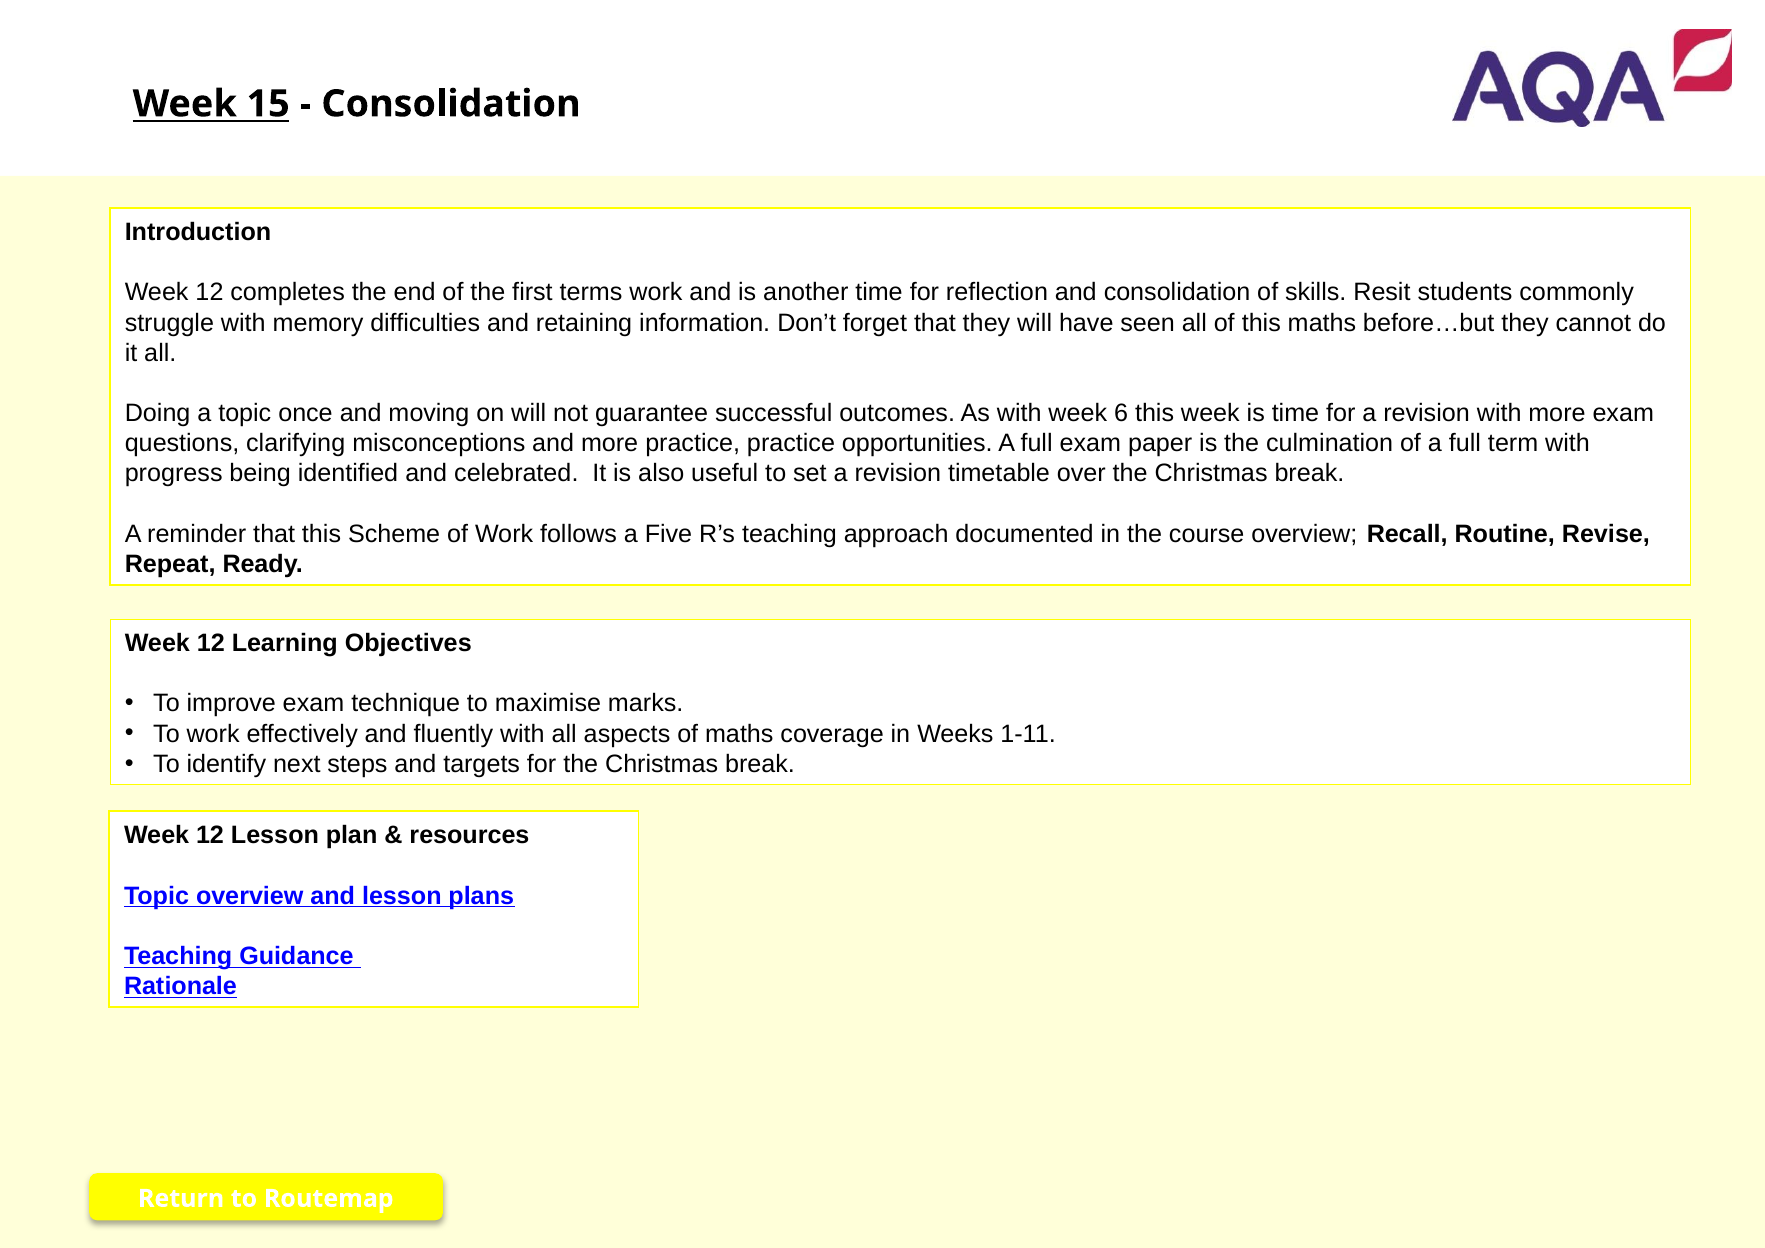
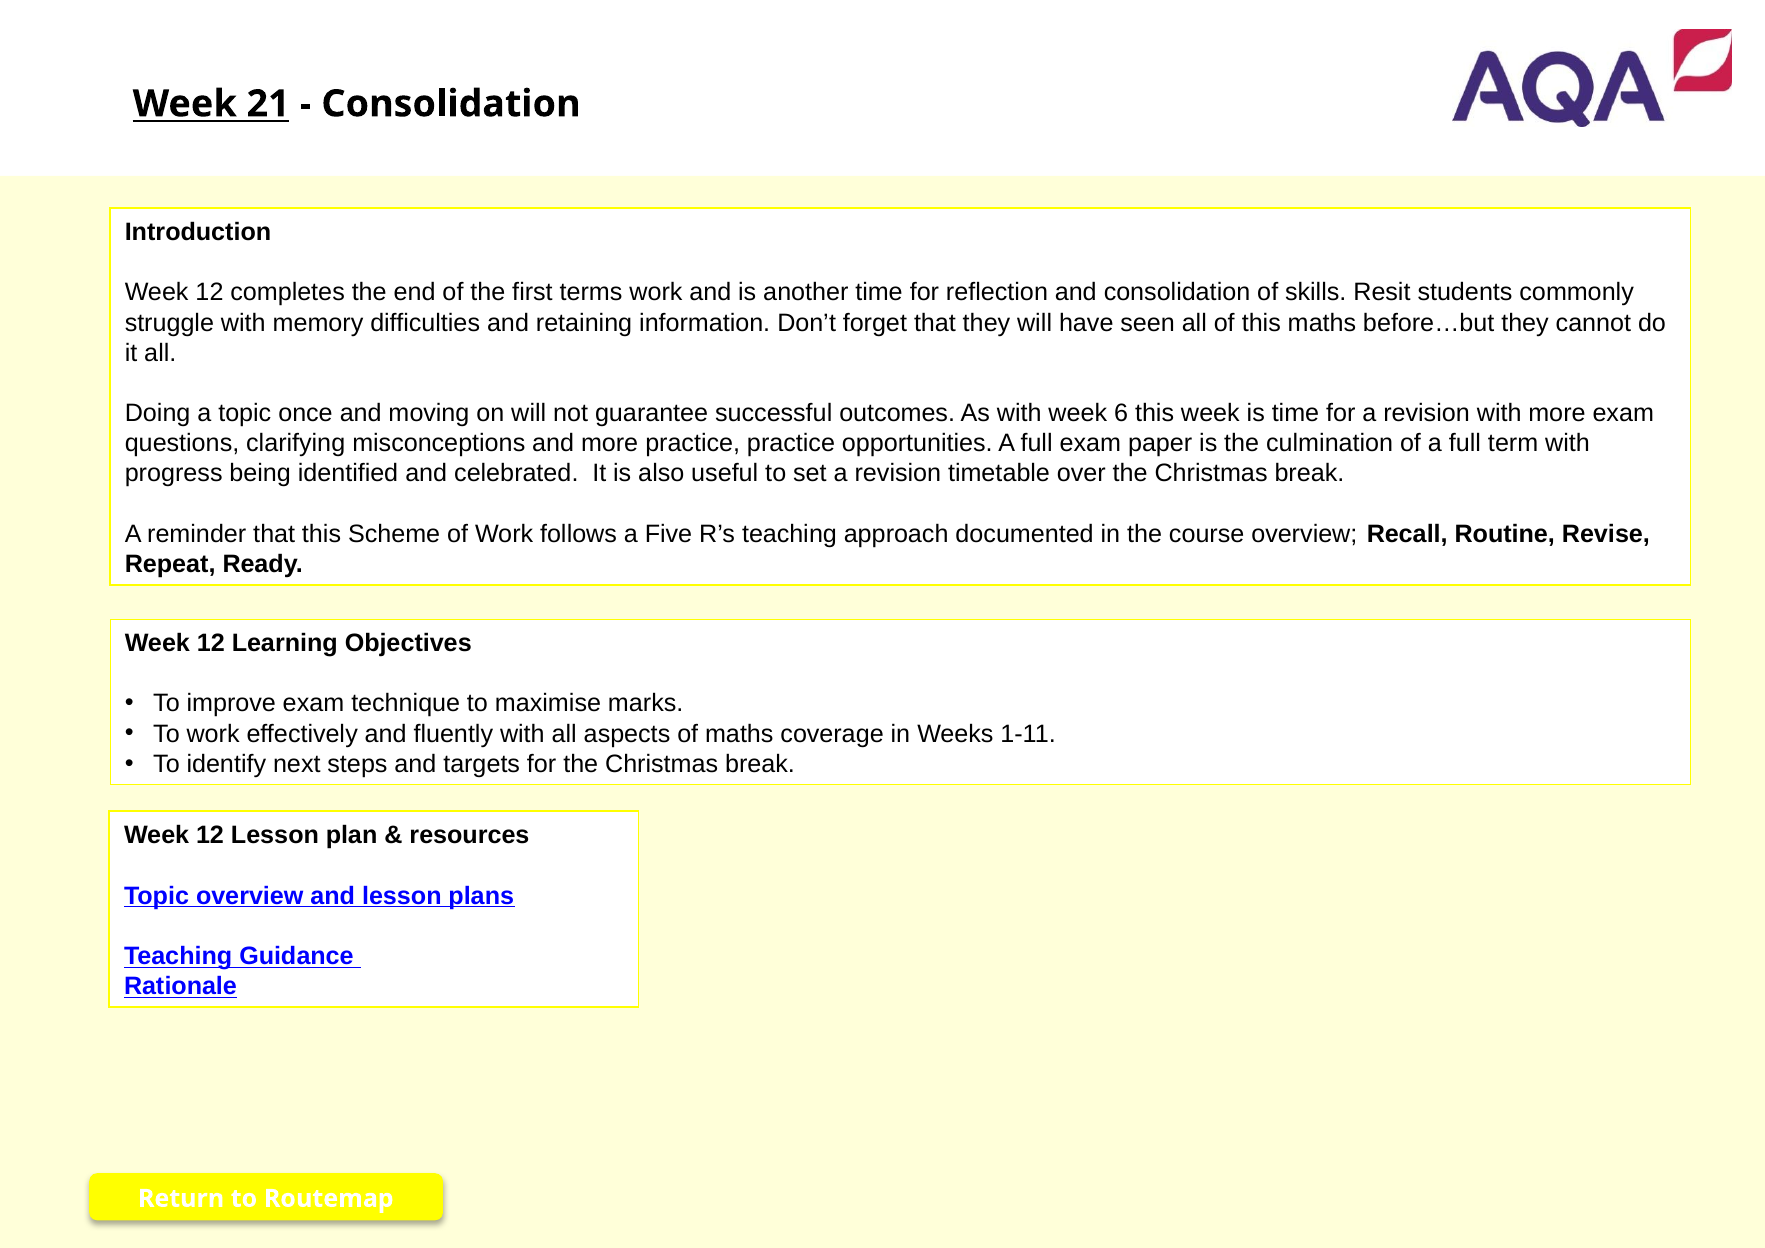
15: 15 -> 21
